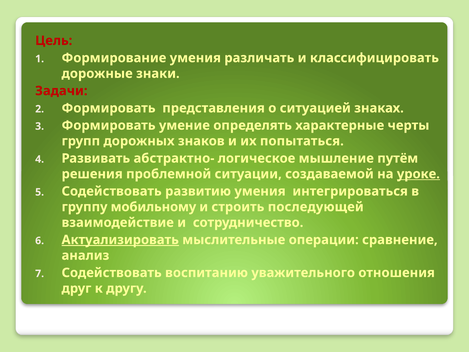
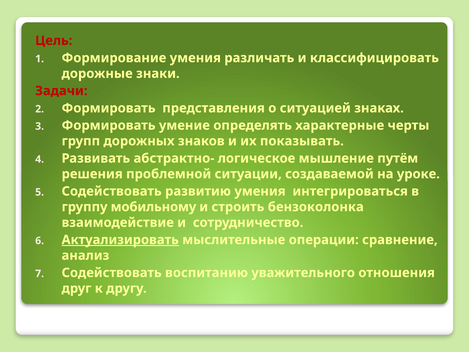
попытаться: попытаться -> показывать
уроке underline: present -> none
последующей: последующей -> бензоколонка
